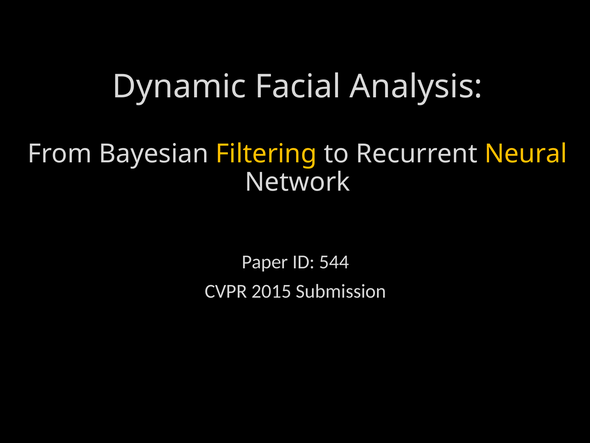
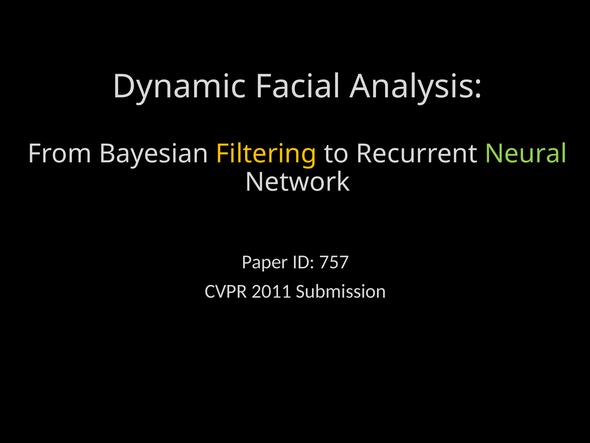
Neural colour: yellow -> light green
544: 544 -> 757
2015: 2015 -> 2011
